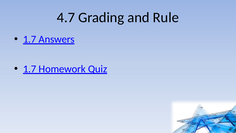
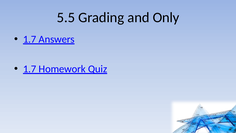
4.7: 4.7 -> 5.5
Rule: Rule -> Only
